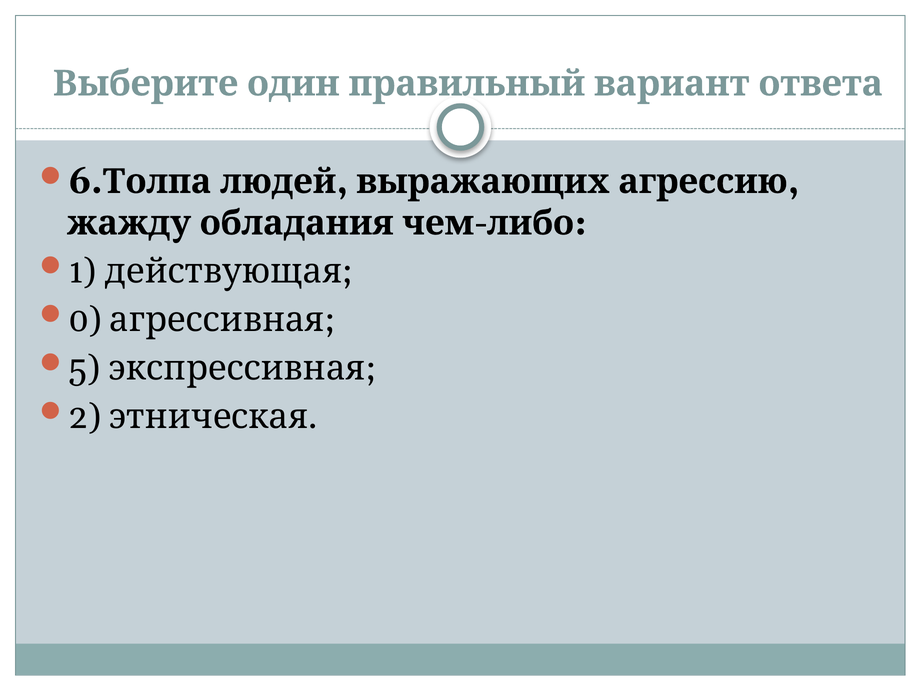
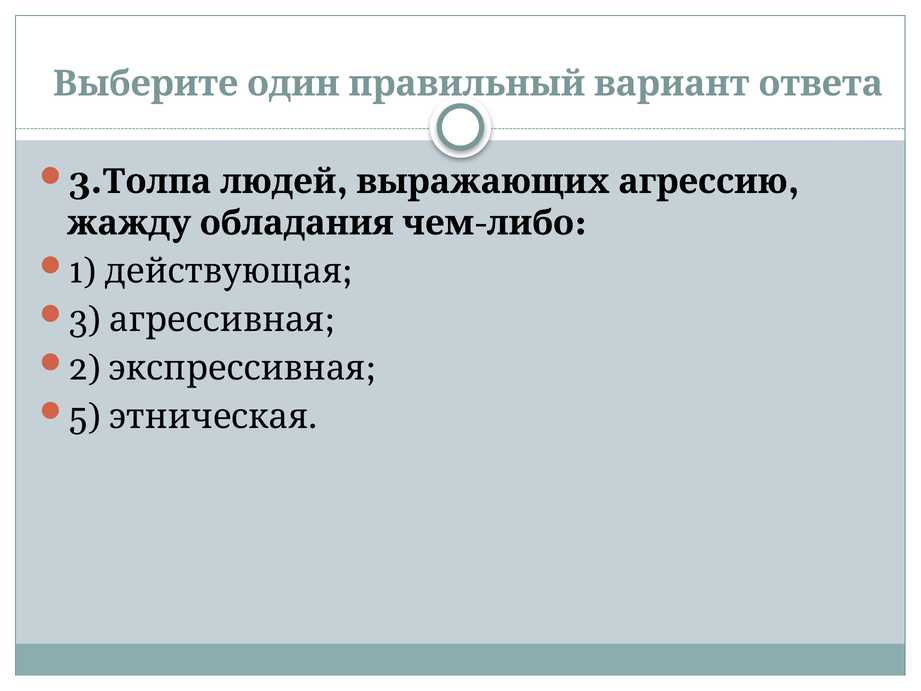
6 at (86, 181): 6 -> 3
0 at (85, 320): 0 -> 3
5: 5 -> 2
2: 2 -> 5
